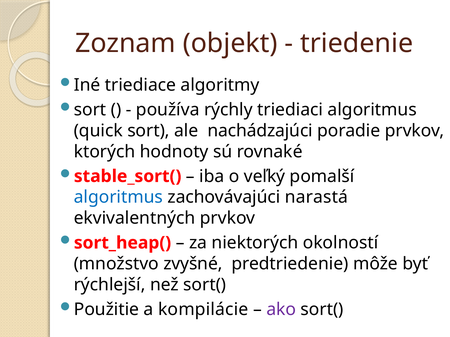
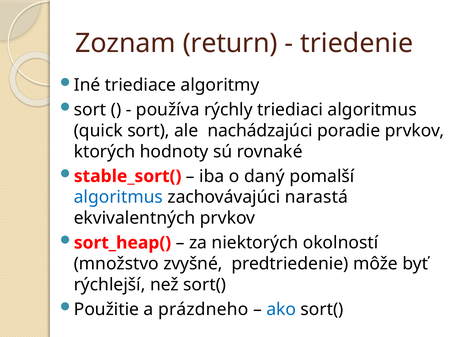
objekt: objekt -> return
veľký: veľký -> daný
kompilácie: kompilácie -> prázdneho
ako colour: purple -> blue
